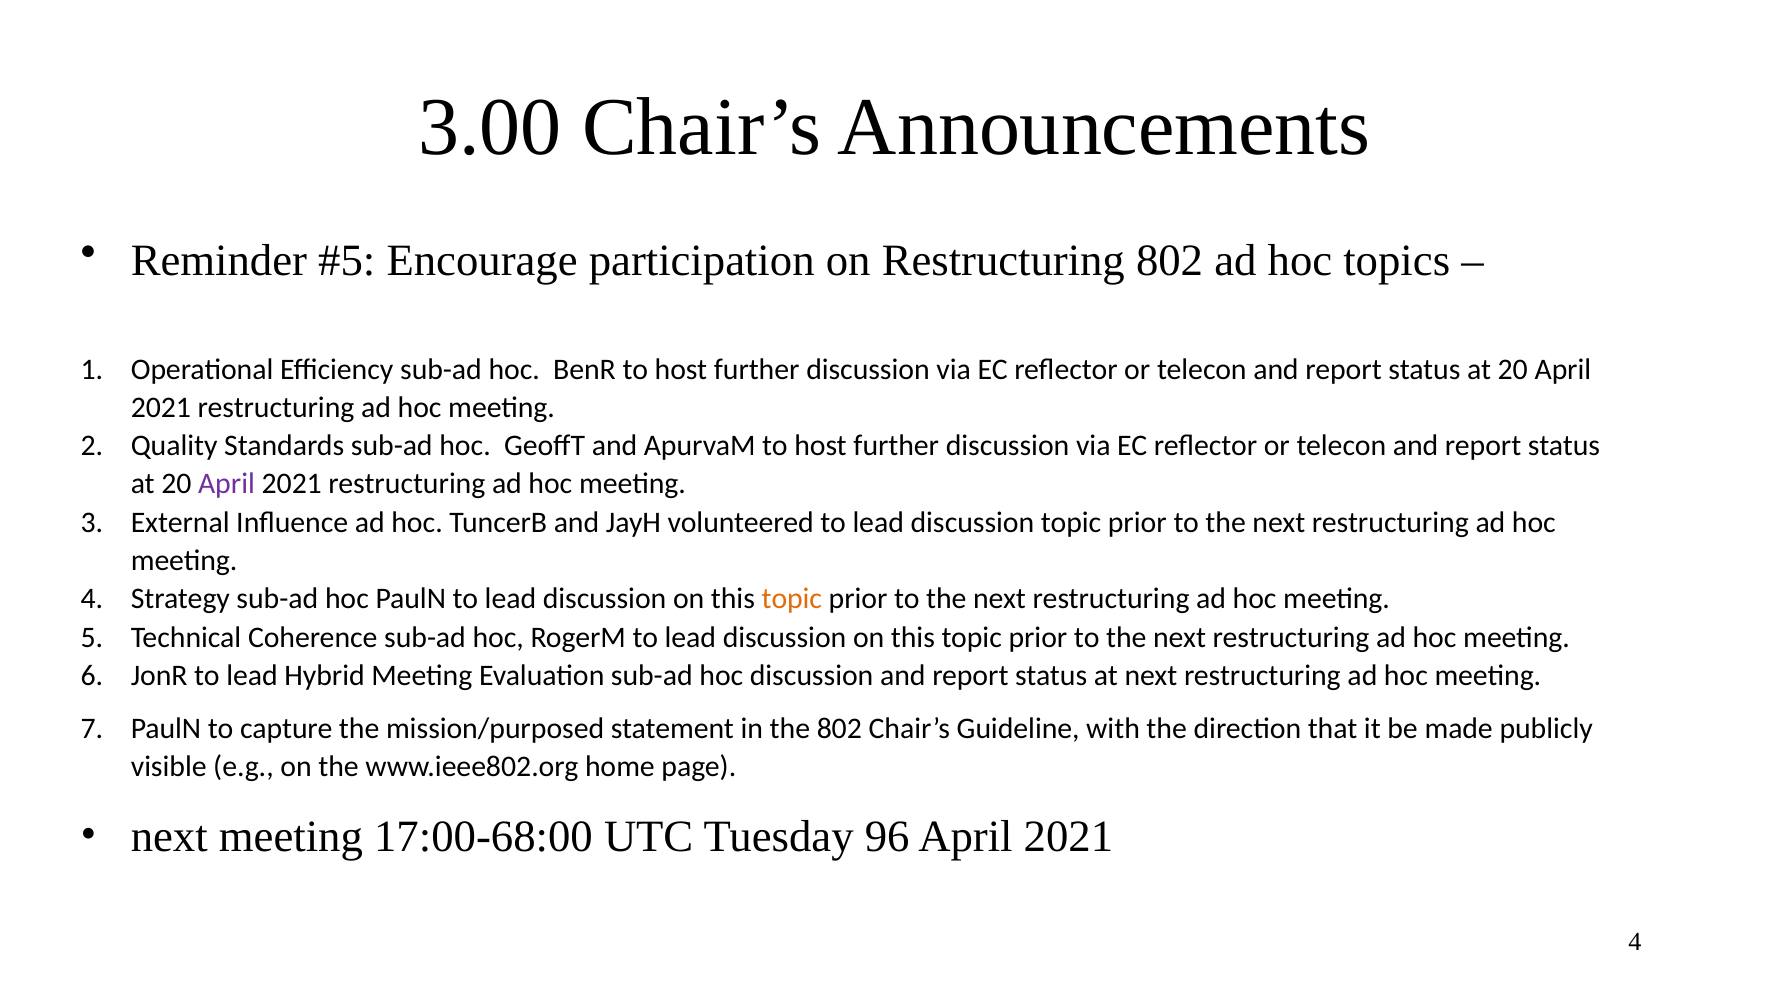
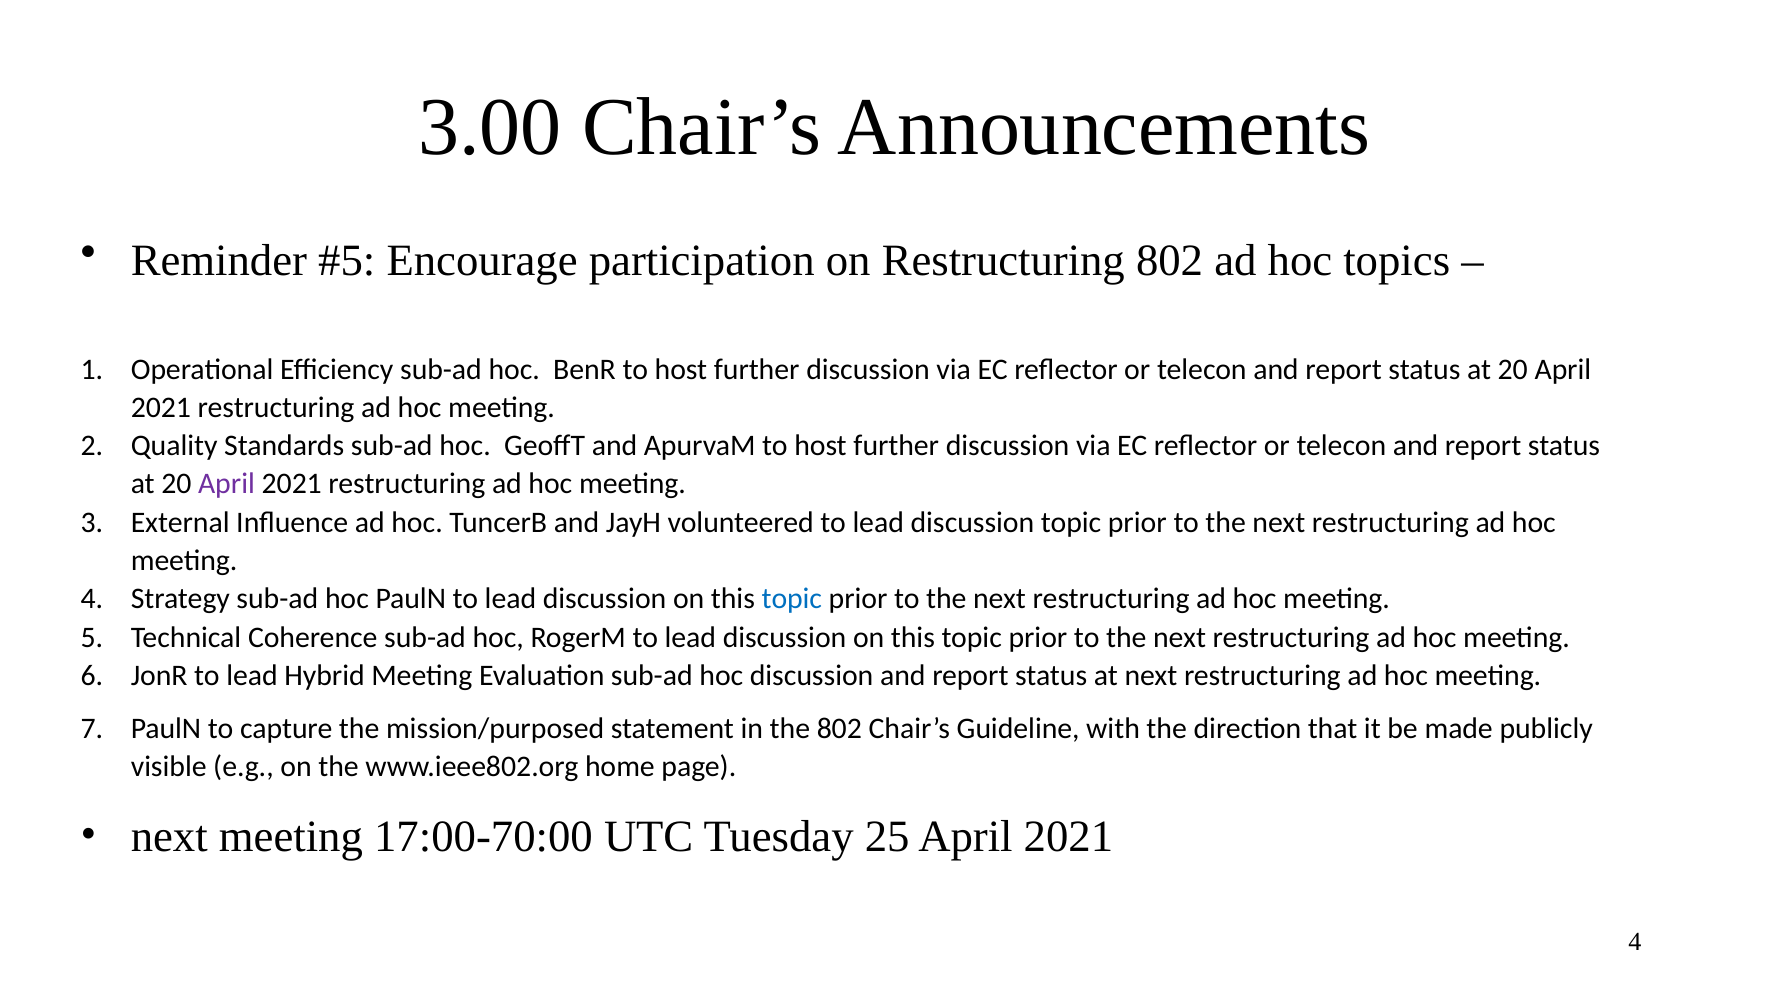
topic at (792, 598) colour: orange -> blue
17:00-68:00: 17:00-68:00 -> 17:00-70:00
96: 96 -> 25
